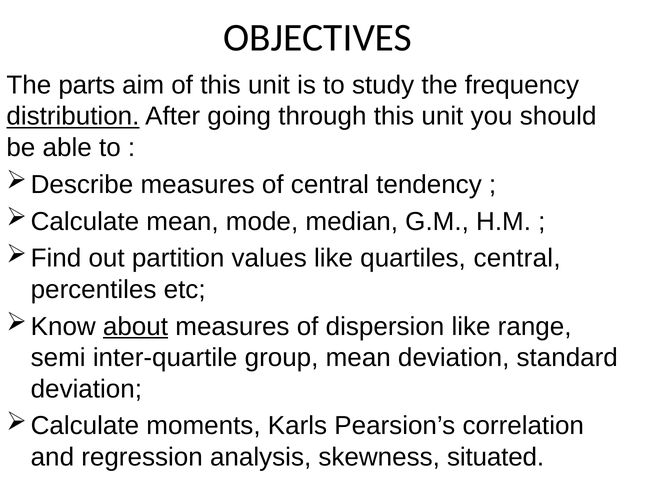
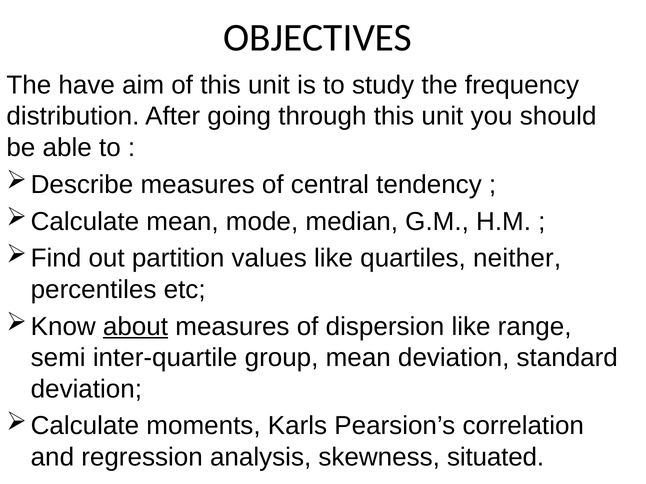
parts: parts -> have
distribution underline: present -> none
quartiles central: central -> neither
